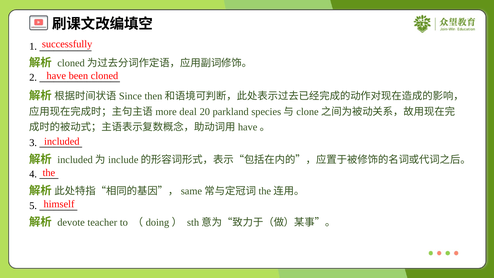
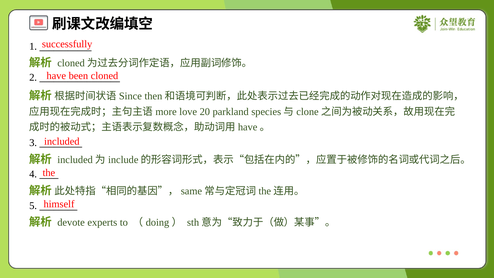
deal: deal -> love
teacher: teacher -> experts
